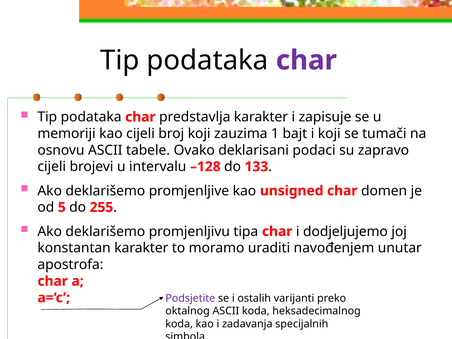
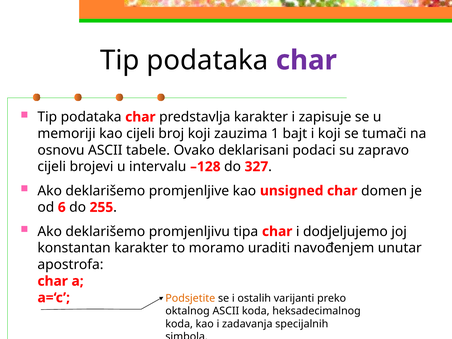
133: 133 -> 327
5: 5 -> 6
Podsjetite colour: purple -> orange
